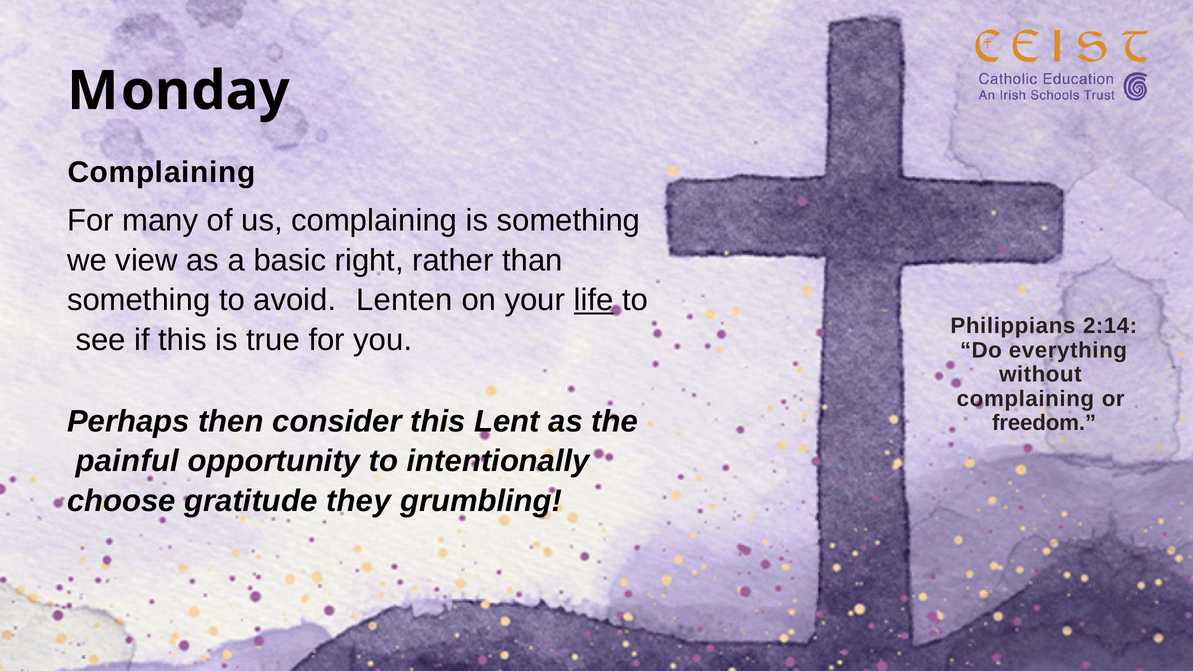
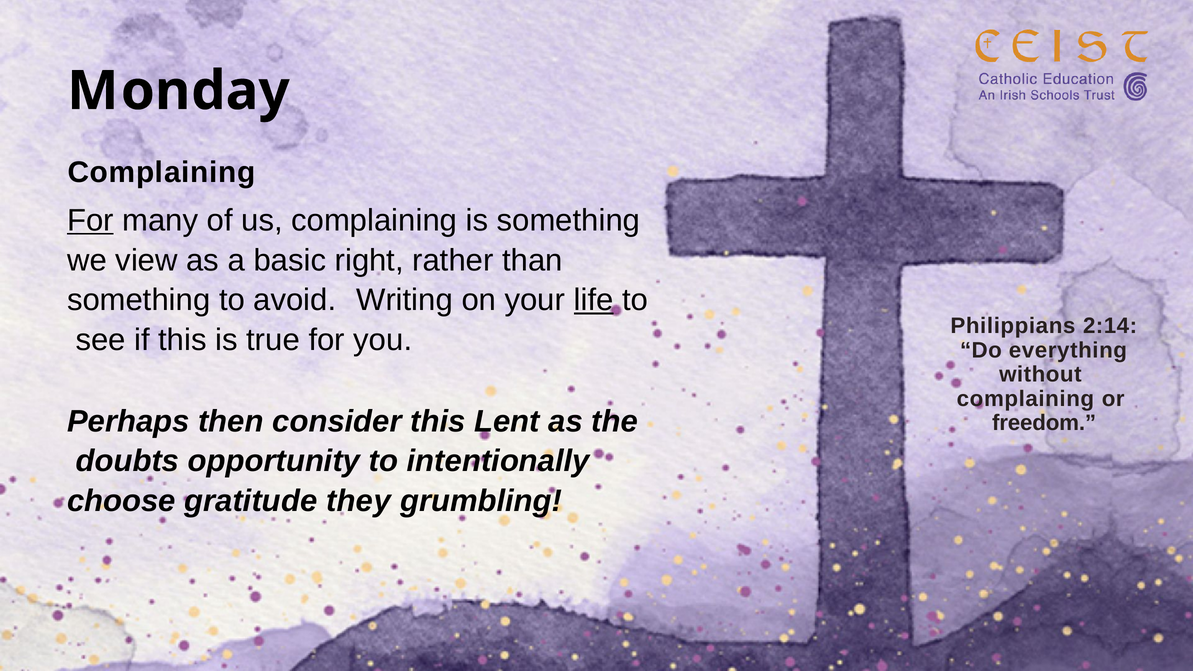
For at (90, 220) underline: none -> present
Lenten: Lenten -> Writing
painful: painful -> doubts
